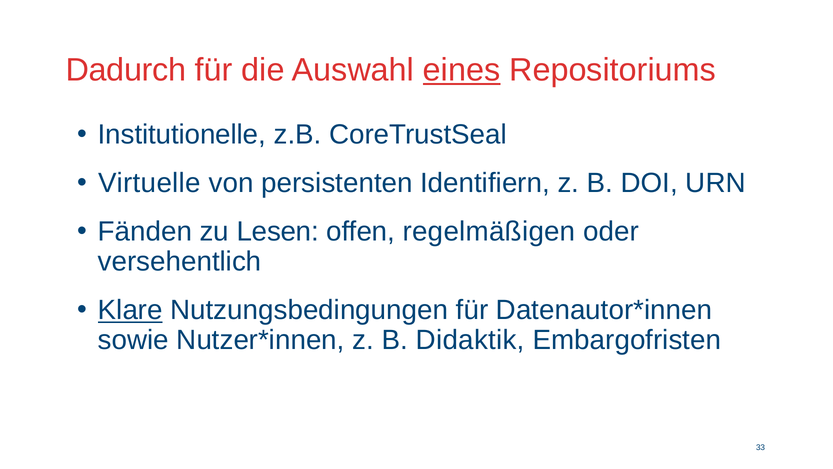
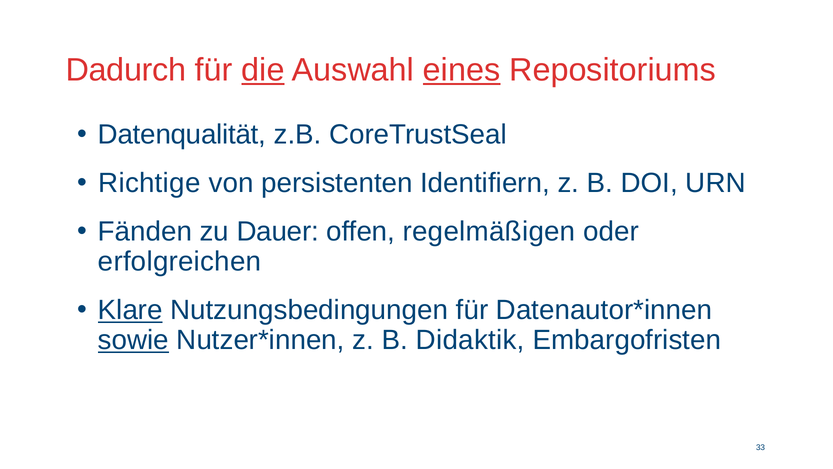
die underline: none -> present
Institutionelle: Institutionelle -> Datenqualität
Virtuelle: Virtuelle -> Richtige
Lesen: Lesen -> Dauer
versehentlich: versehentlich -> erfolgreichen
sowie underline: none -> present
